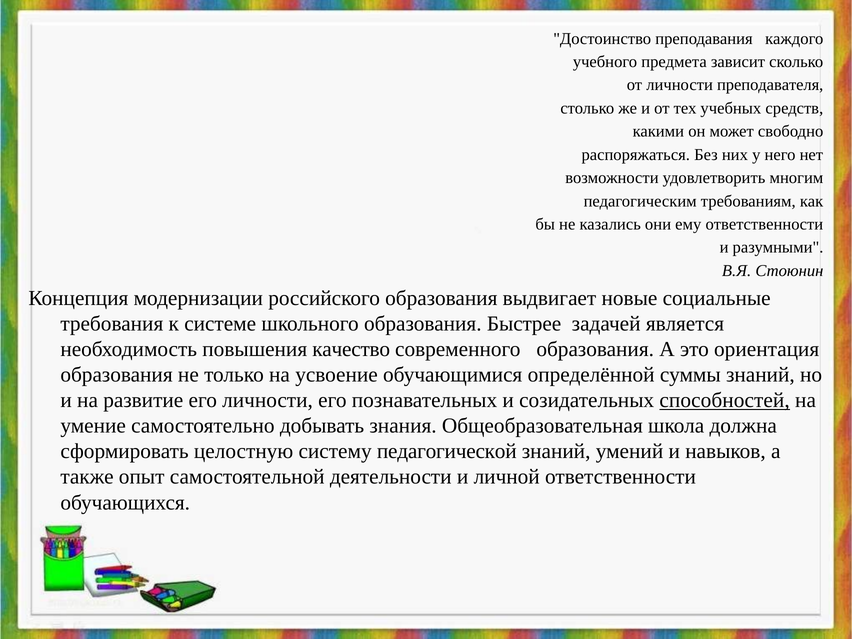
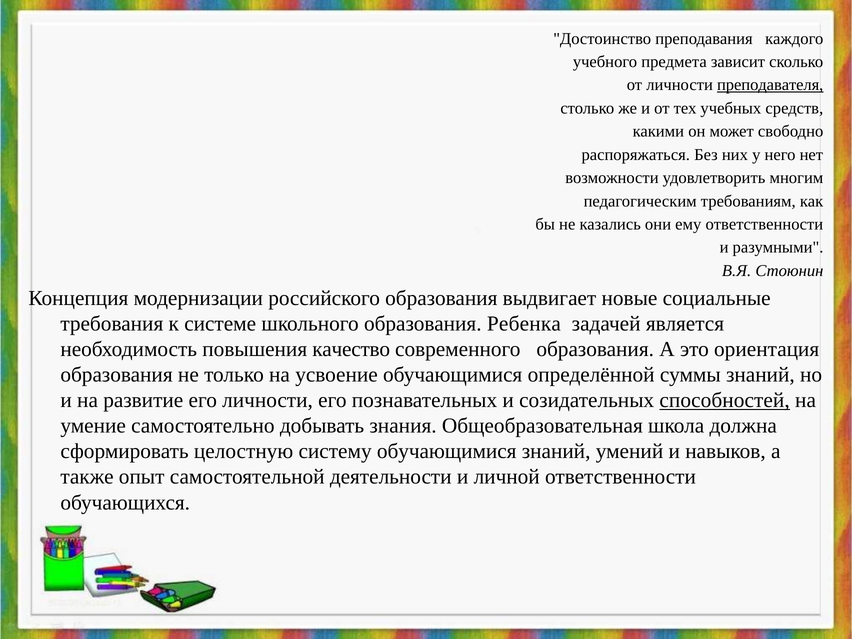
преподавателя underline: none -> present
Быстрее: Быстрее -> Ребенка
систему педагогической: педагогической -> обучающимися
